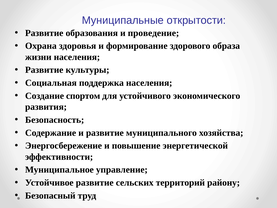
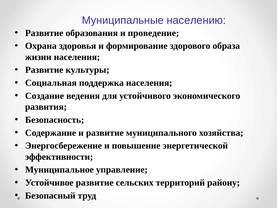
открытости: открытости -> населению
спортом: спортом -> ведения
